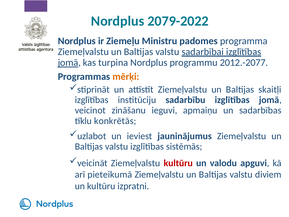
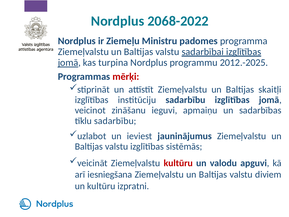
2079-2022: 2079-2022 -> 2068-2022
2012.-2077: 2012.-2077 -> 2012.-2025
mērķi colour: orange -> red
tīklu konkrētās: konkrētās -> sadarbību
pieteikumā: pieteikumā -> iesniegšana
